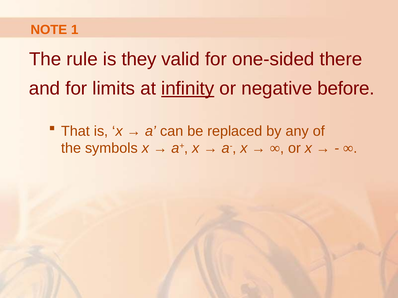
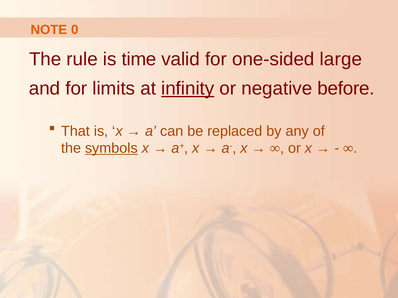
1: 1 -> 0
they: they -> time
there: there -> large
symbols underline: none -> present
